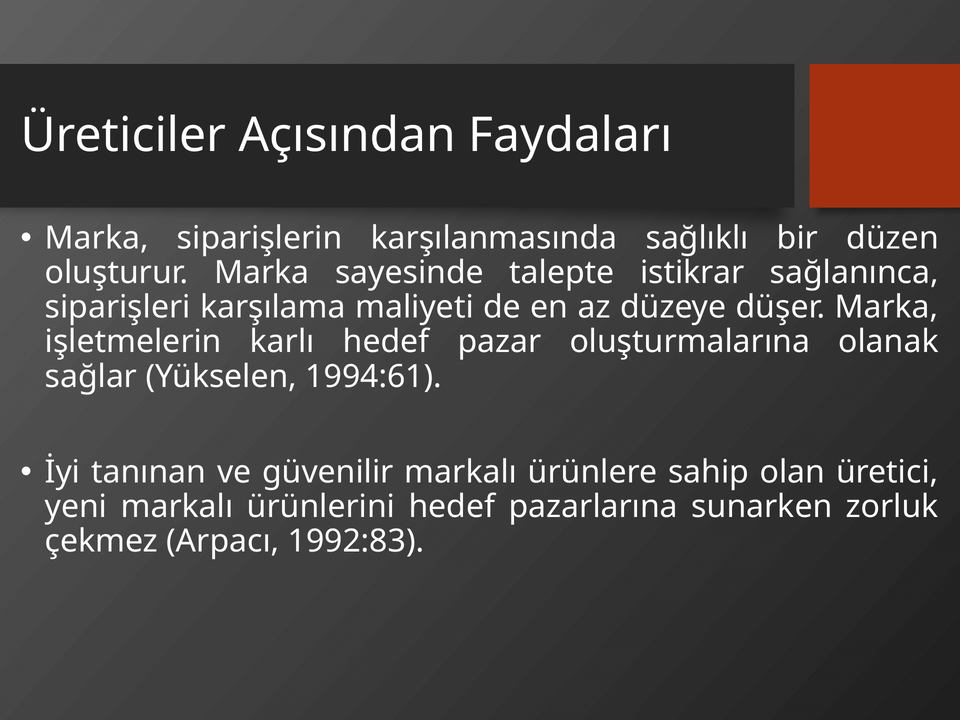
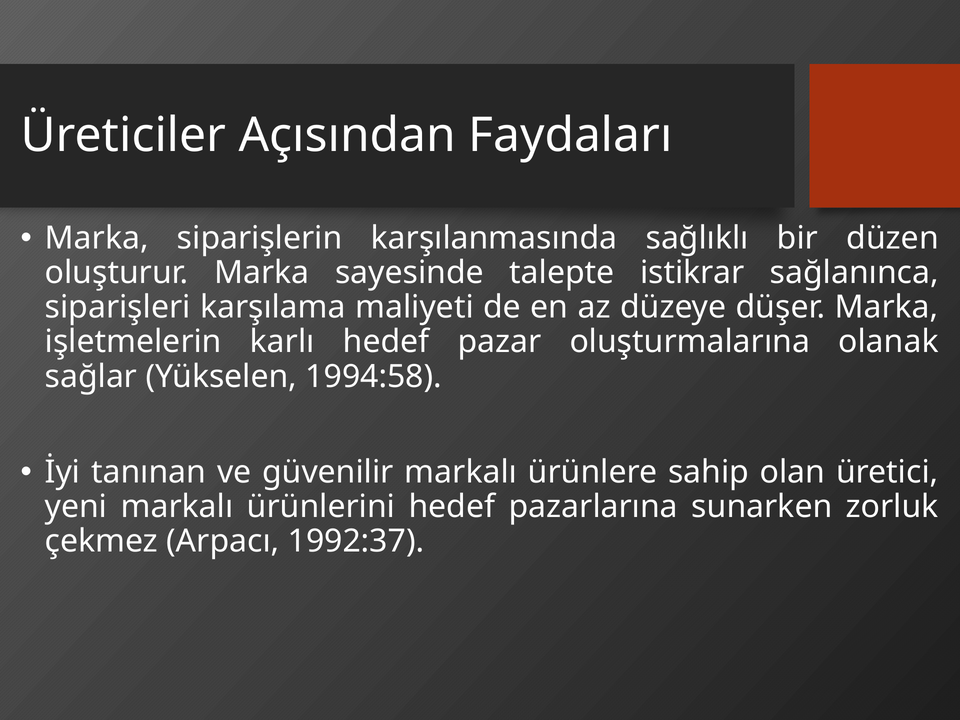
1994:61: 1994:61 -> 1994:58
1992:83: 1992:83 -> 1992:37
